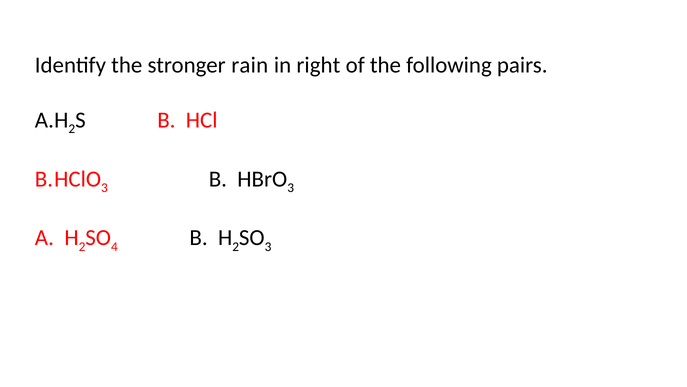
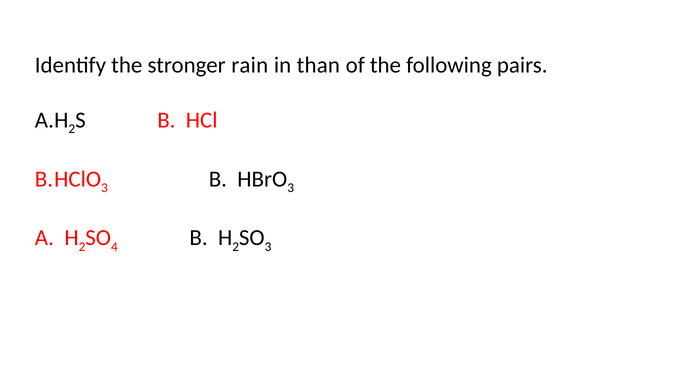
right: right -> than
